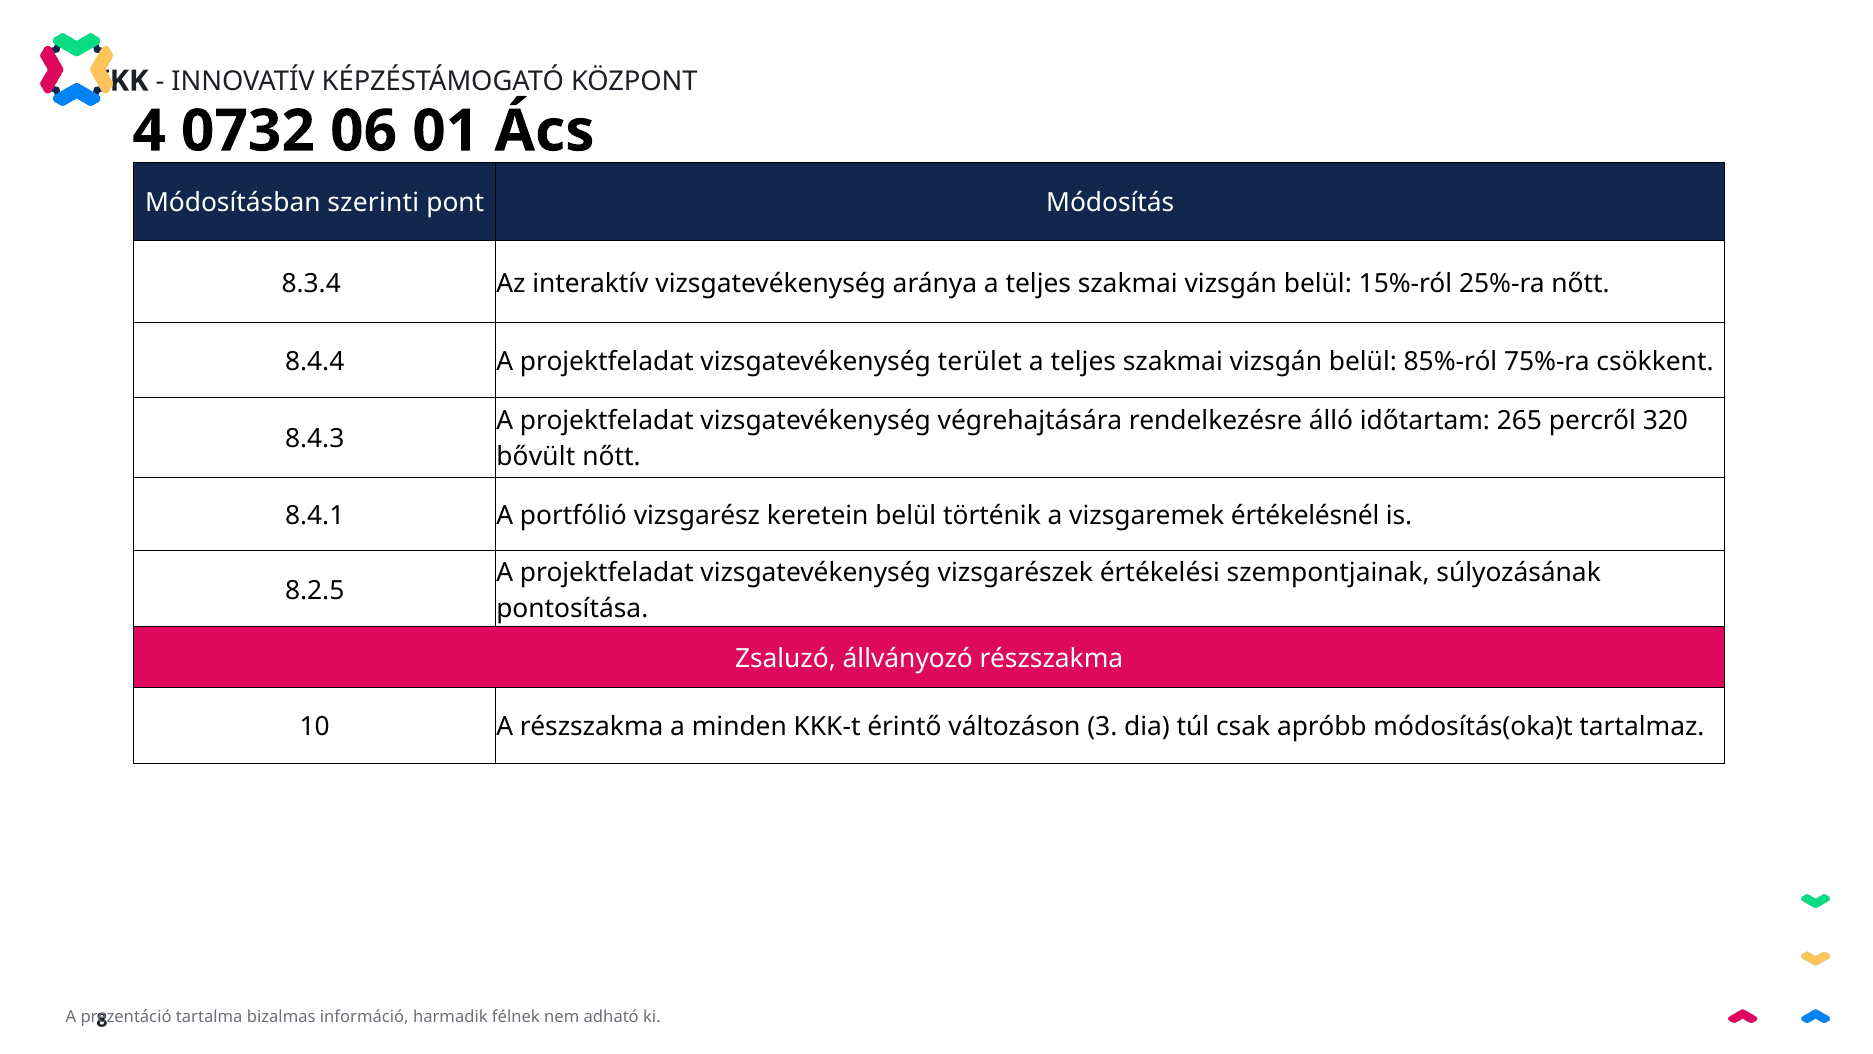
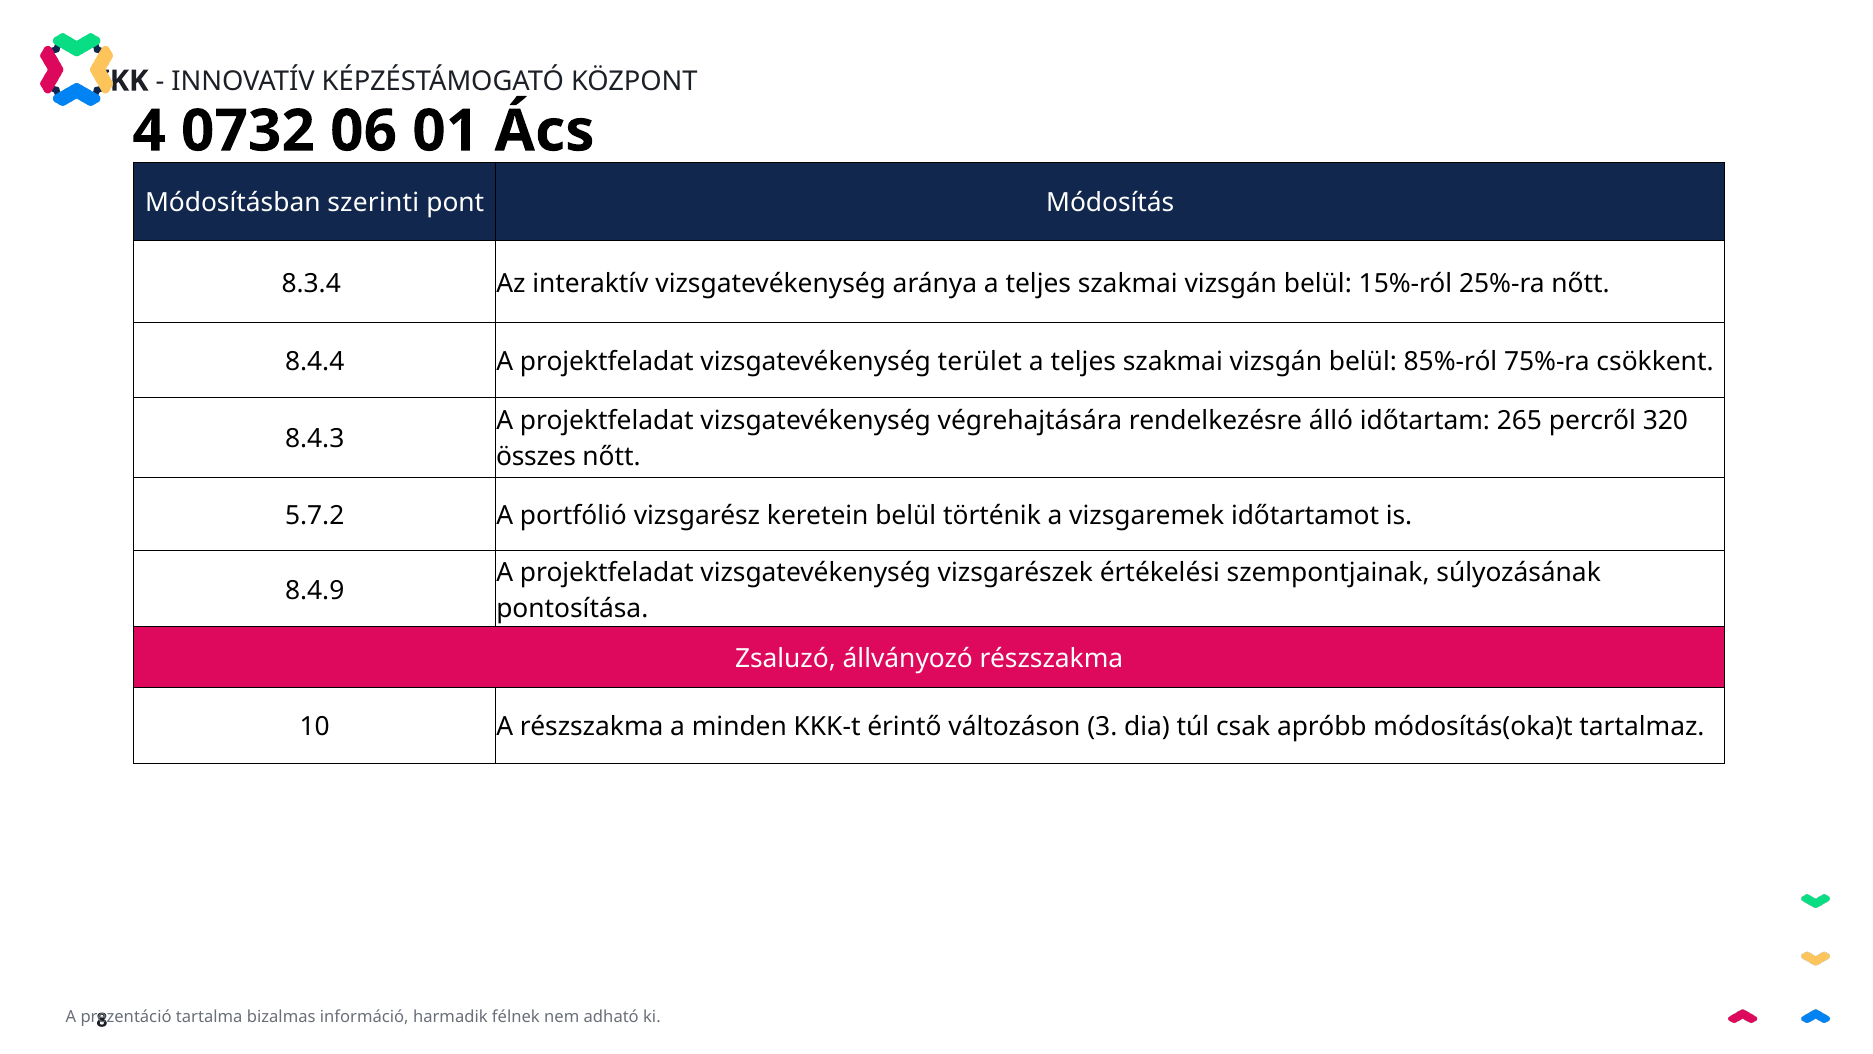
bővült: bővült -> összes
8.4.1: 8.4.1 -> 5.7.2
értékelésnél: értékelésnél -> időtartamot
8.2.5: 8.2.5 -> 8.4.9
